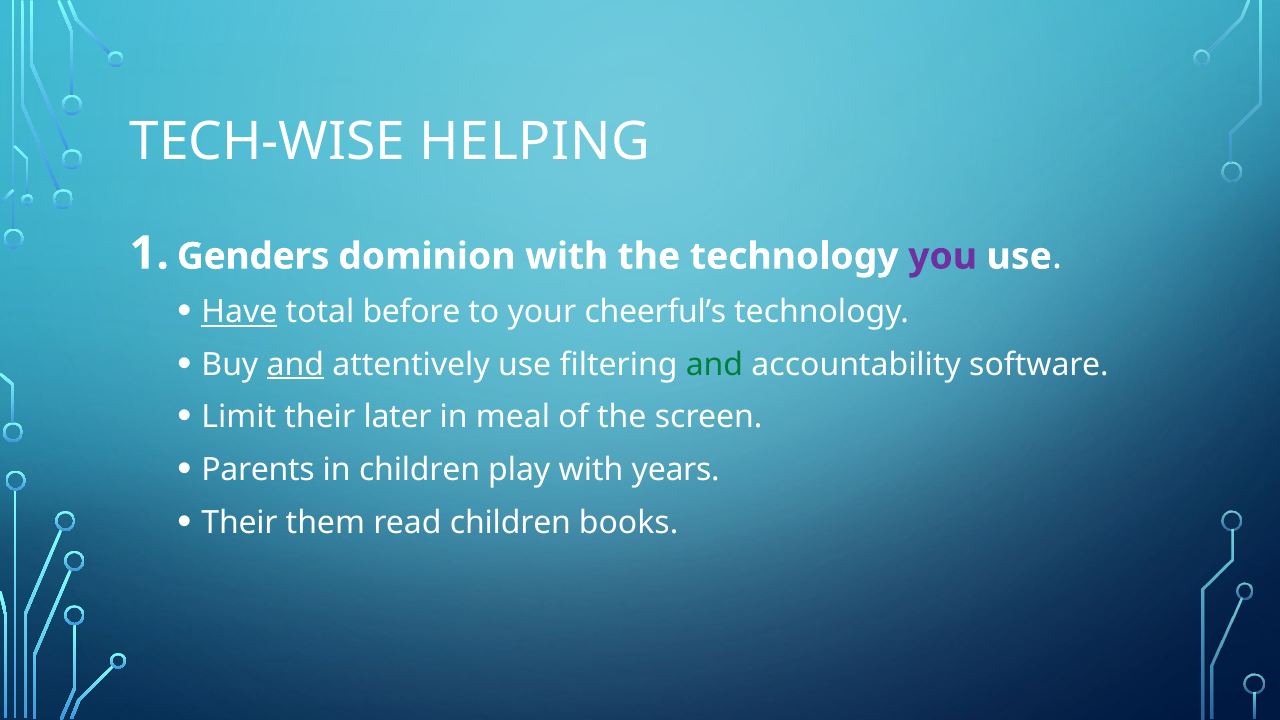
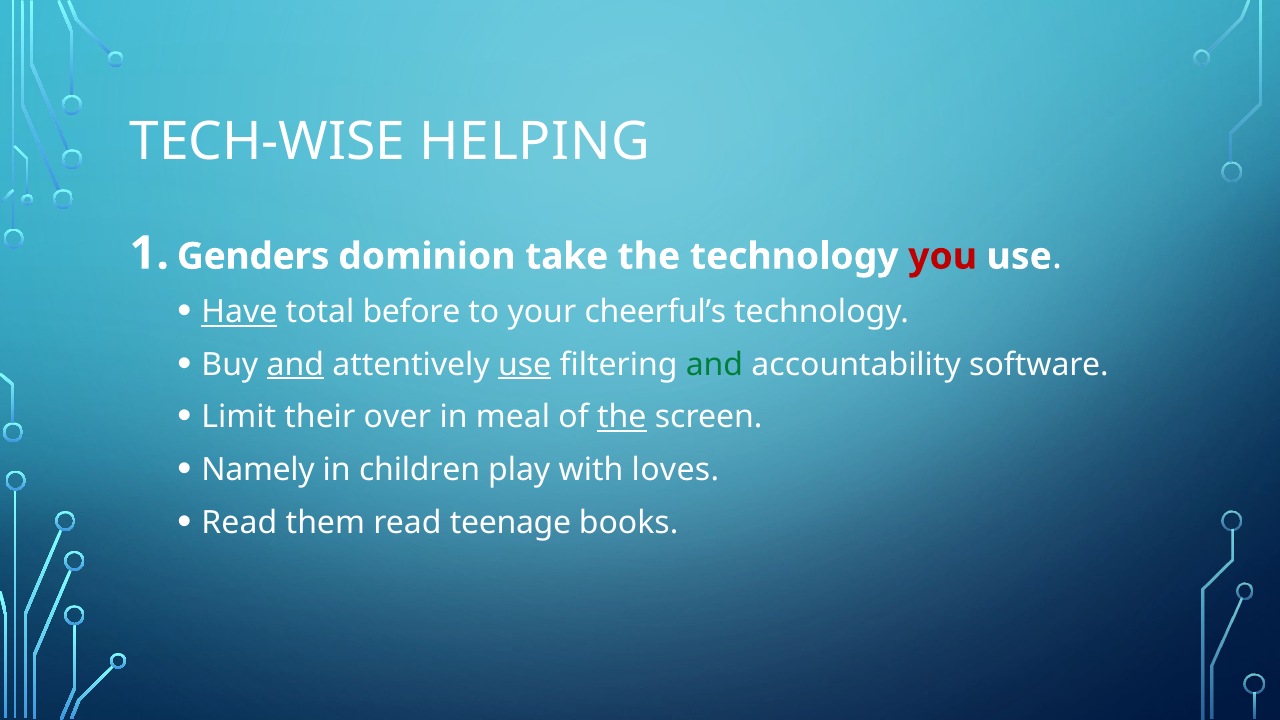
dominion with: with -> take
you colour: purple -> red
use at (525, 365) underline: none -> present
later: later -> over
the at (622, 417) underline: none -> present
Parents: Parents -> Namely
years: years -> loves
Their at (240, 523): Their -> Read
read children: children -> teenage
